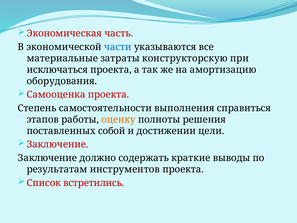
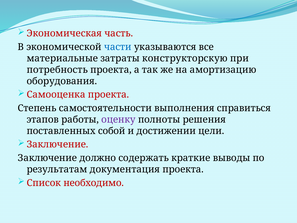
исключаться: исключаться -> потребность
оценку colour: orange -> purple
инструментов: инструментов -> документация
встретились: встретились -> необходимо
